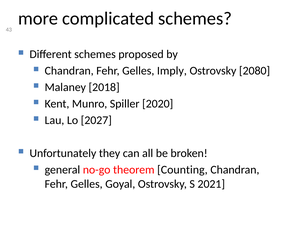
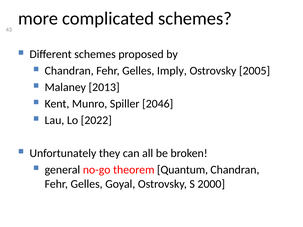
2080: 2080 -> 2005
2018: 2018 -> 2013
2020: 2020 -> 2046
2027: 2027 -> 2022
Counting: Counting -> Quantum
2021: 2021 -> 2000
